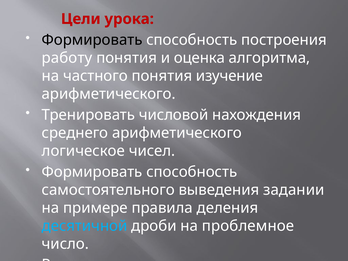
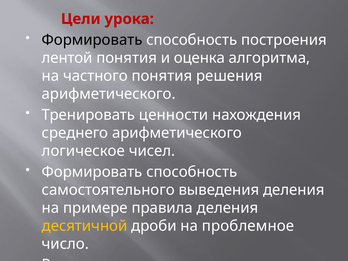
работу: работу -> лентой
изучение: изучение -> решения
числовой: числовой -> ценности
выведения задании: задании -> деления
десятичной colour: light blue -> yellow
